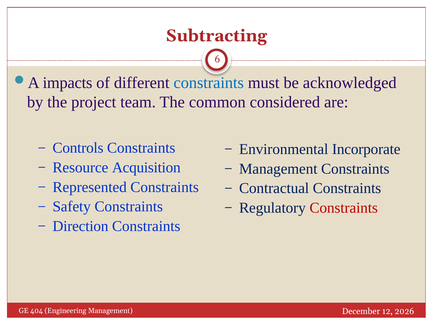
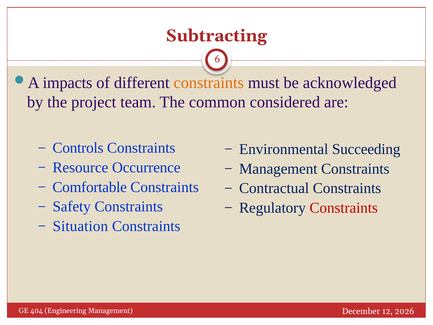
constraints at (209, 83) colour: blue -> orange
Incorporate: Incorporate -> Succeeding
Acquisition: Acquisition -> Occurrence
Represented: Represented -> Comfortable
Direction: Direction -> Situation
